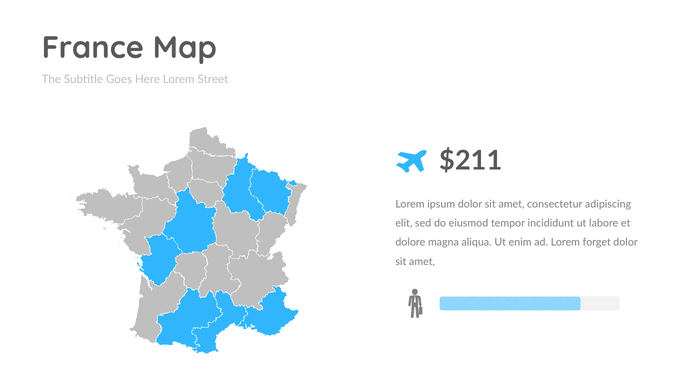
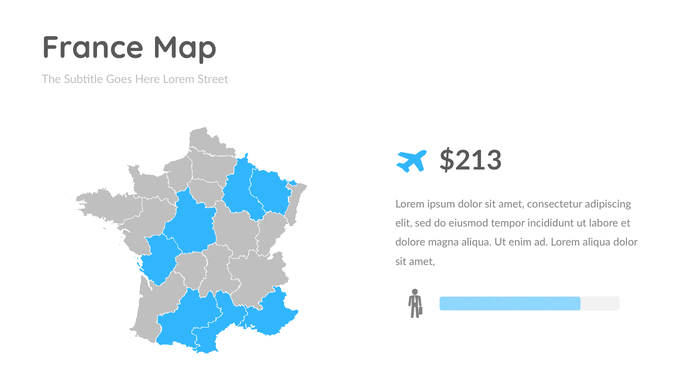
$211: $211 -> $213
Lorem forget: forget -> aliqua
